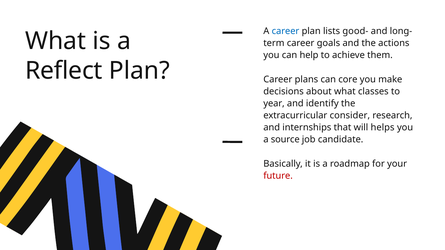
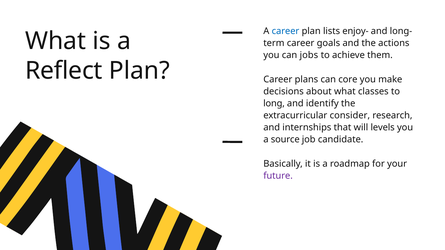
good-: good- -> enjoy-
help: help -> jobs
year: year -> long
helps: helps -> levels
future colour: red -> purple
